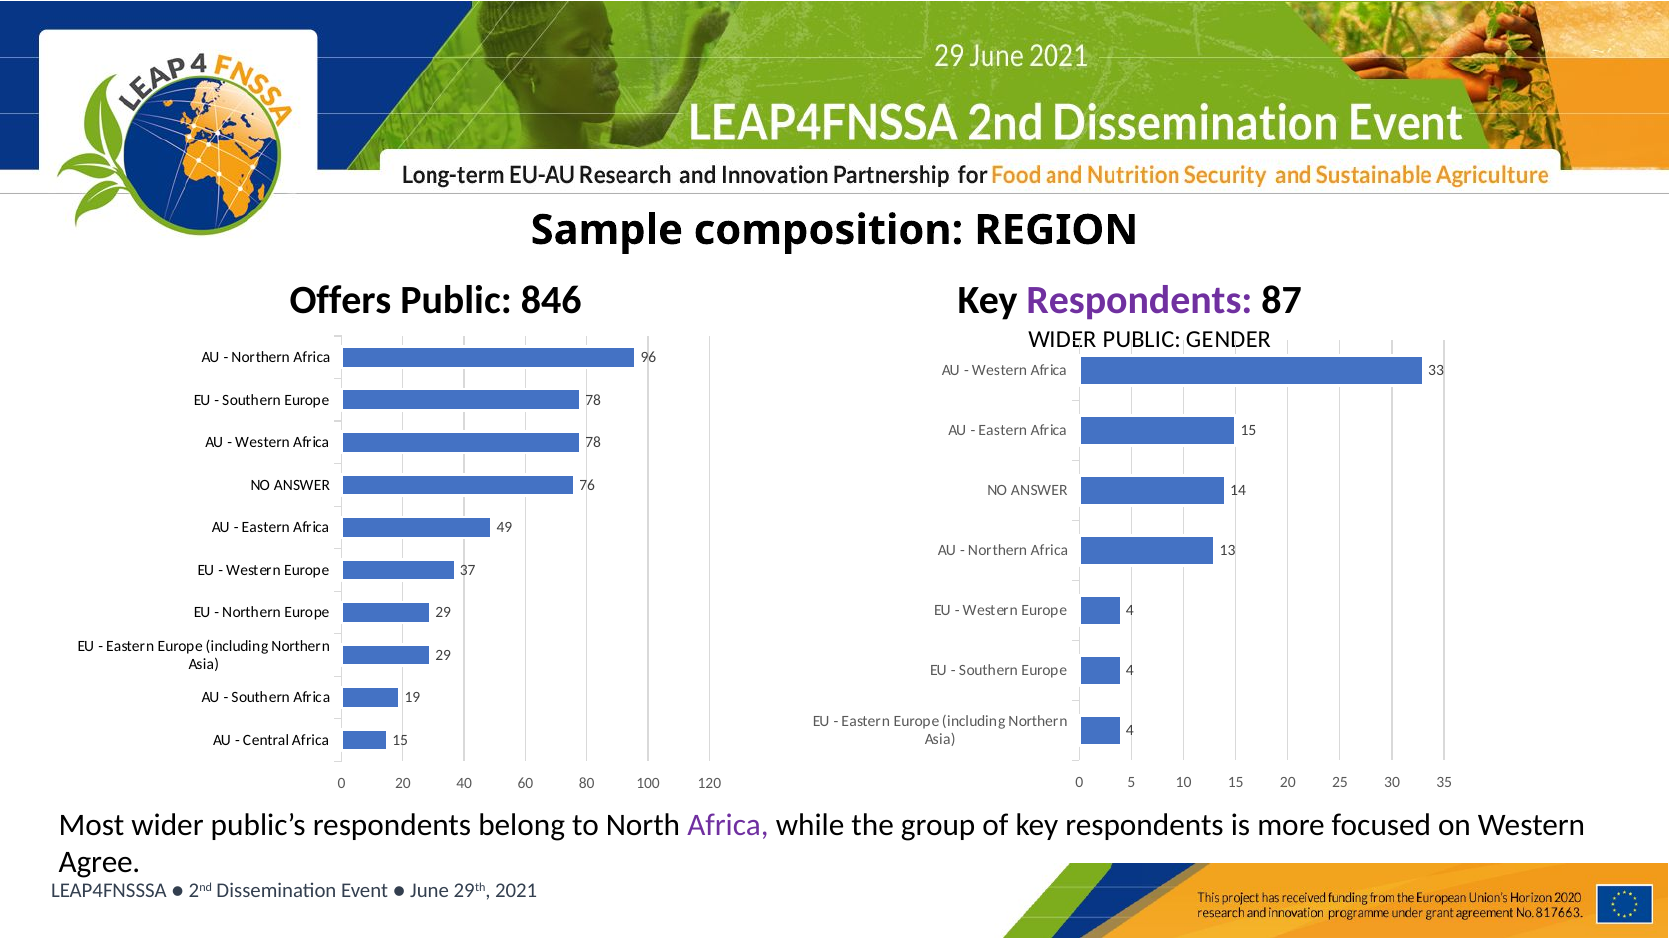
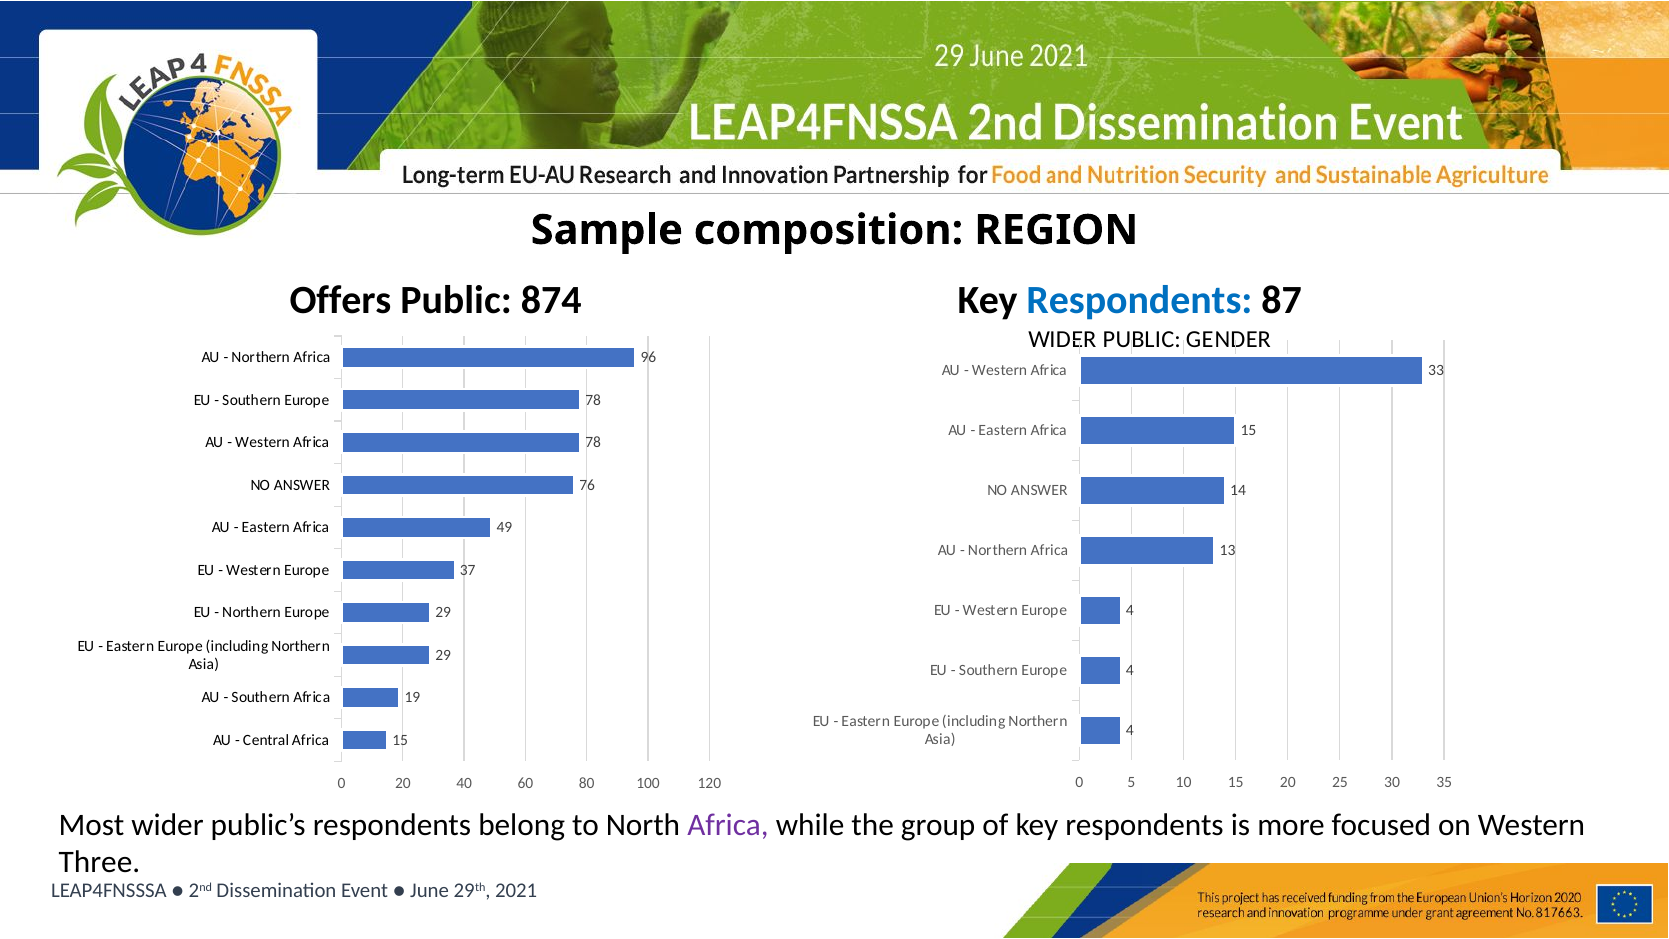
846: 846 -> 874
Respondents at (1139, 300) colour: purple -> blue
Agree: Agree -> Three
